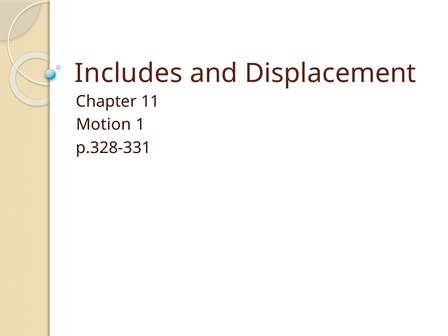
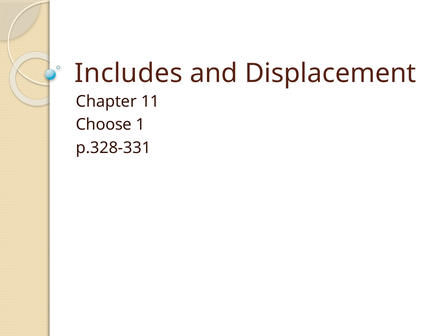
Motion: Motion -> Choose
